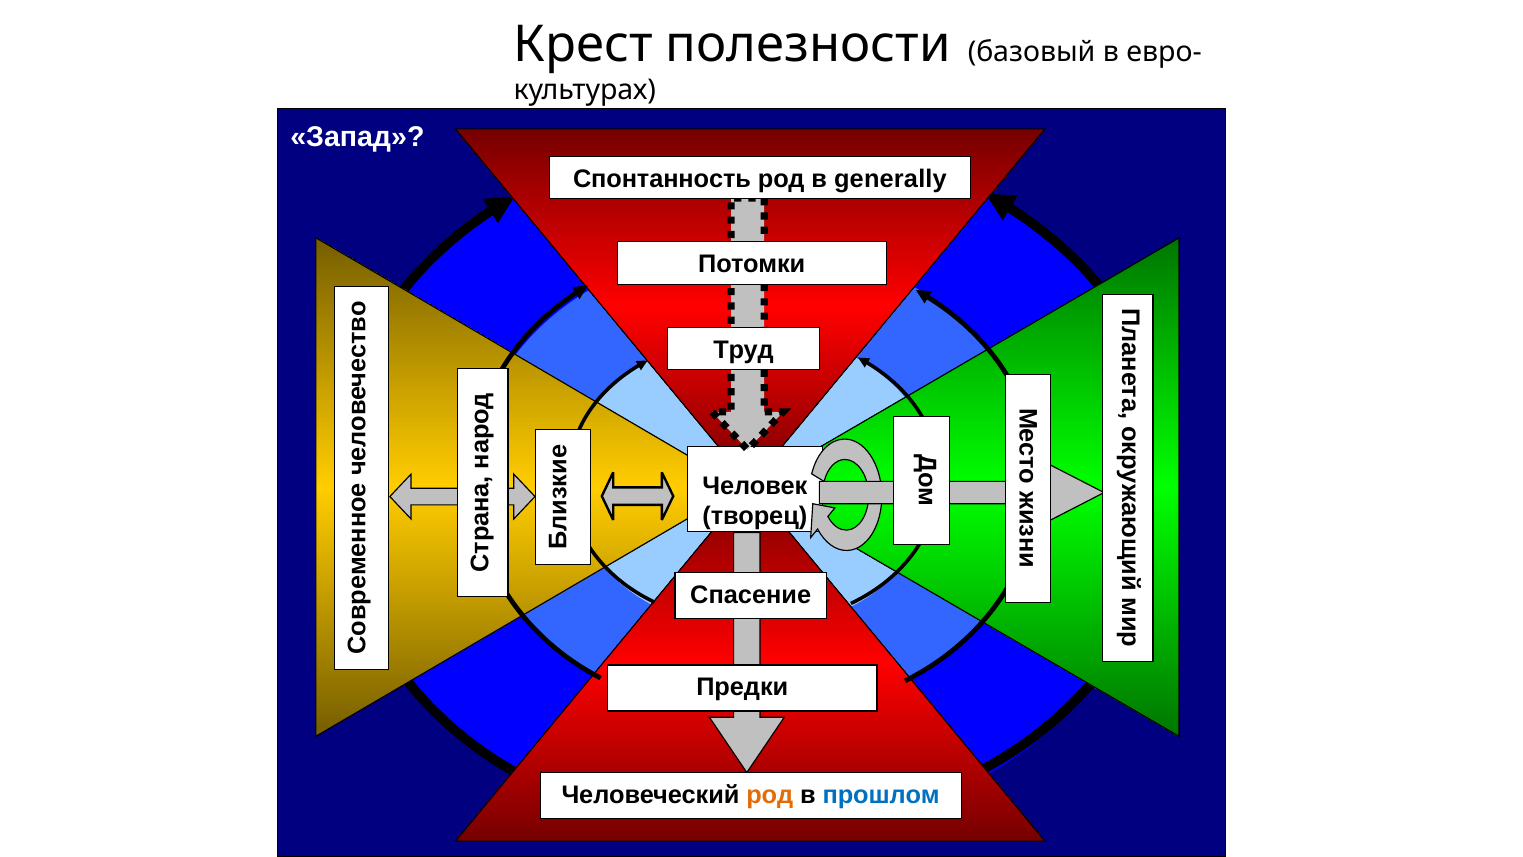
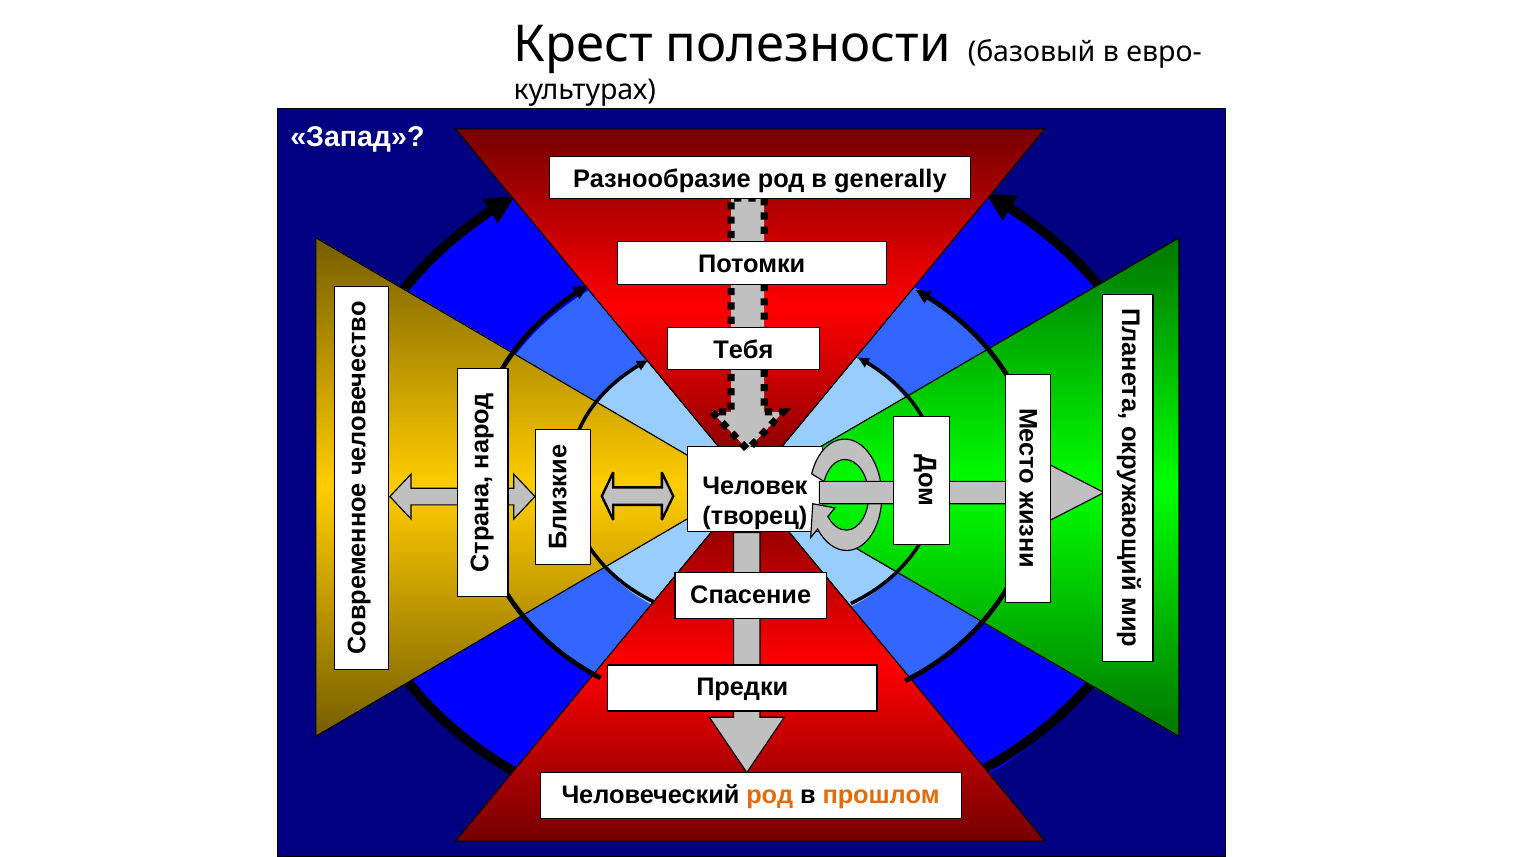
Спонтанность: Спонтанность -> Разнообразие
Труд: Труд -> Тебя
прошлом colour: blue -> orange
